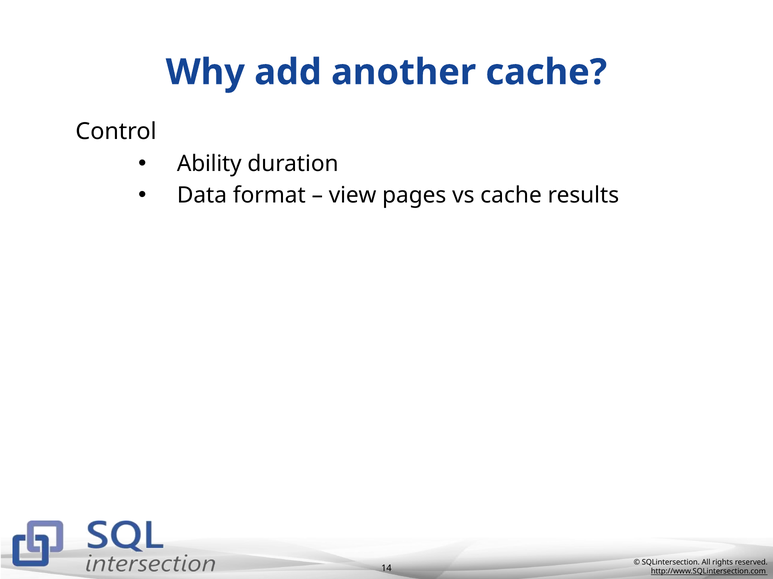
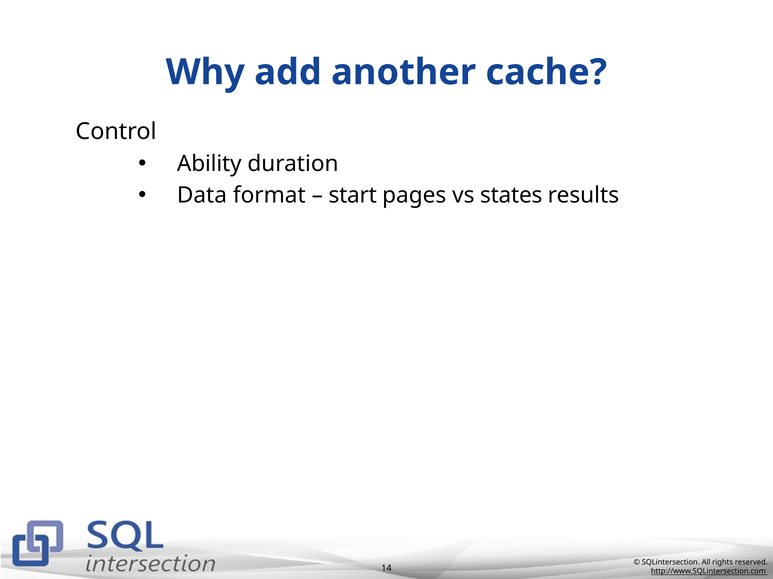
view: view -> start
vs cache: cache -> states
